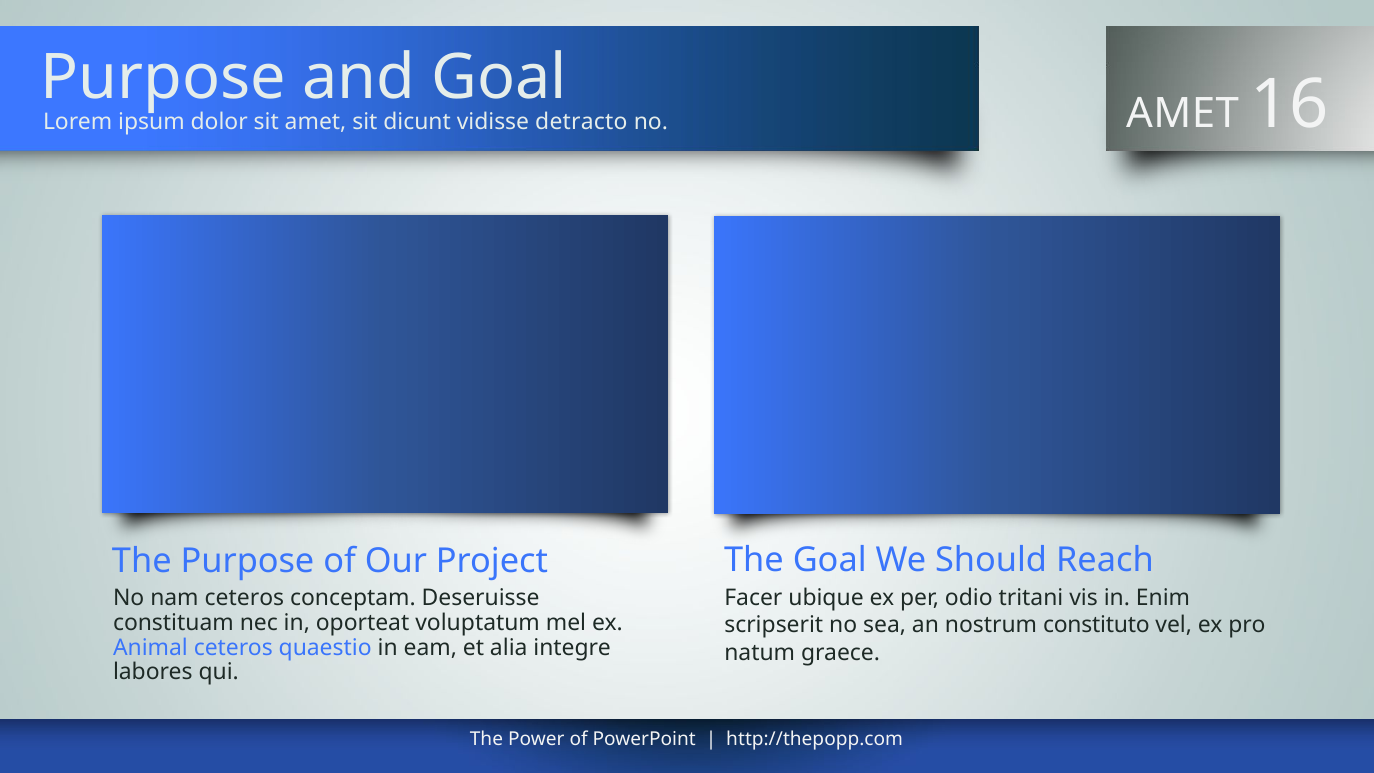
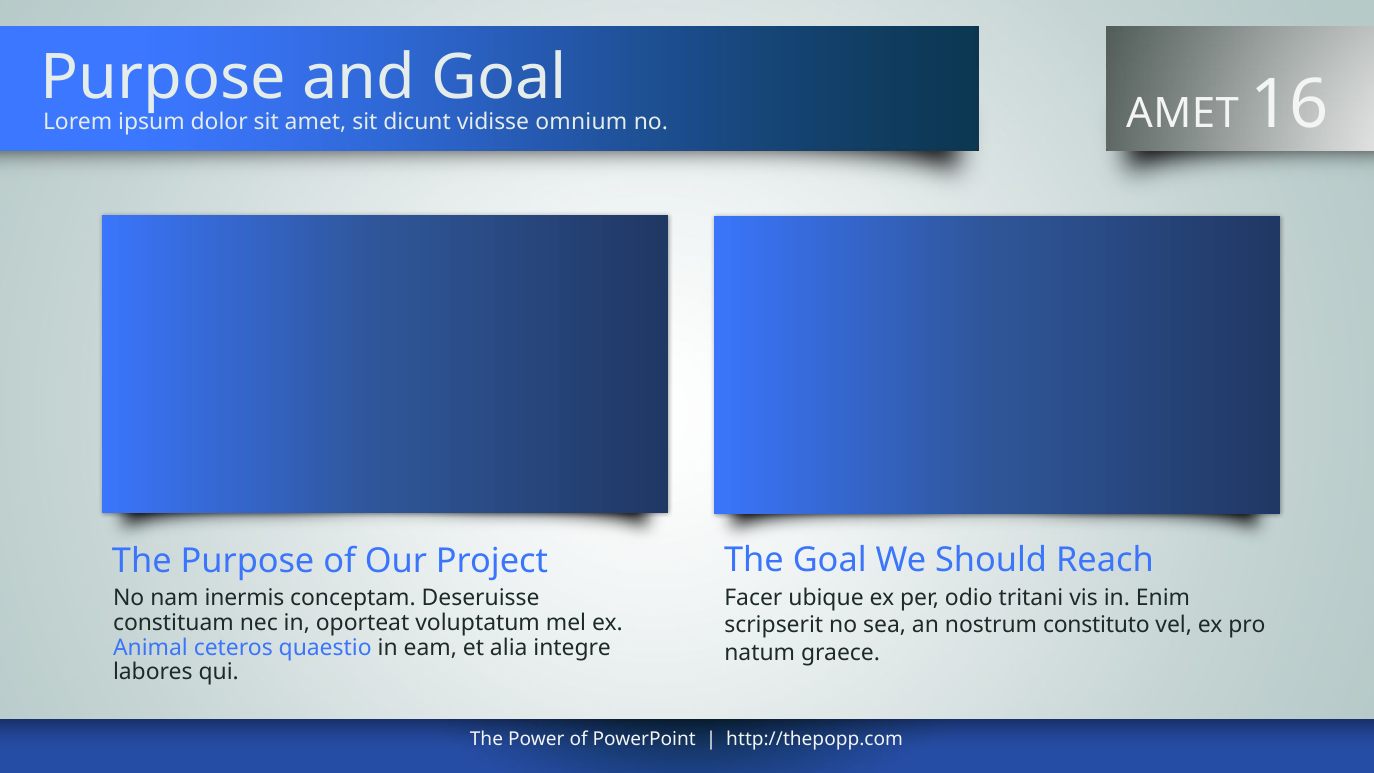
detracto: detracto -> omnium
nam ceteros: ceteros -> inermis
